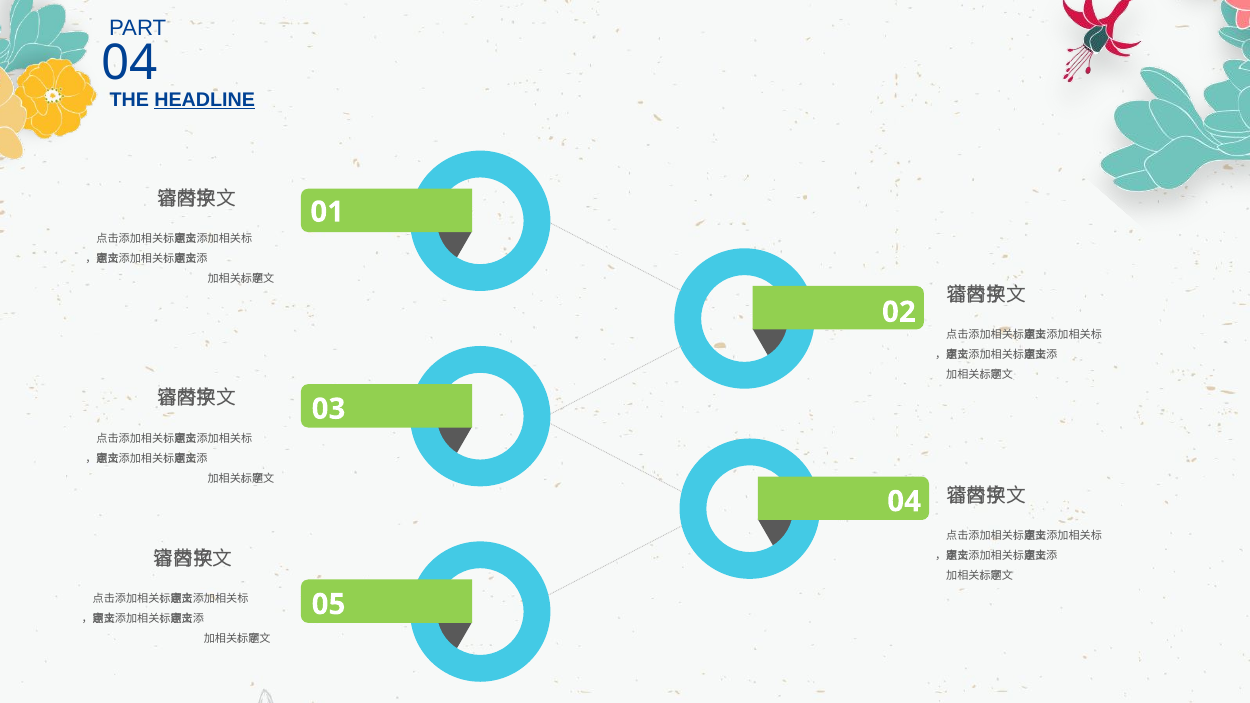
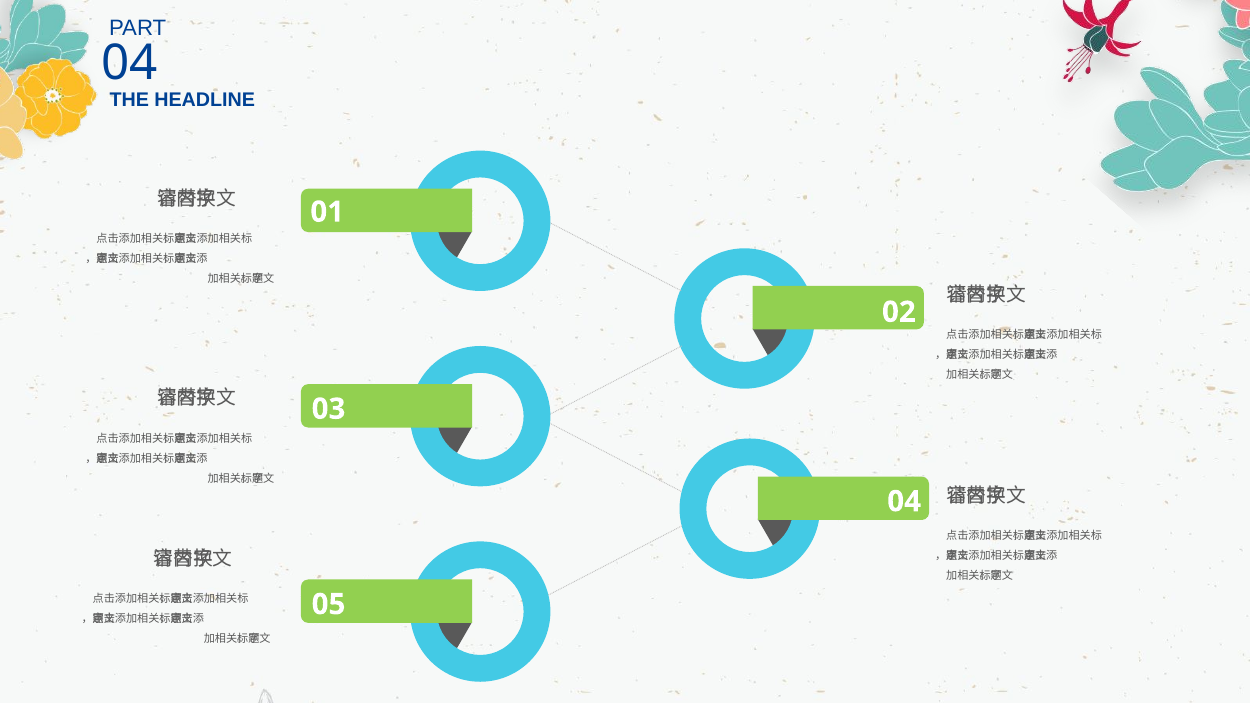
HEADLINE underline: present -> none
